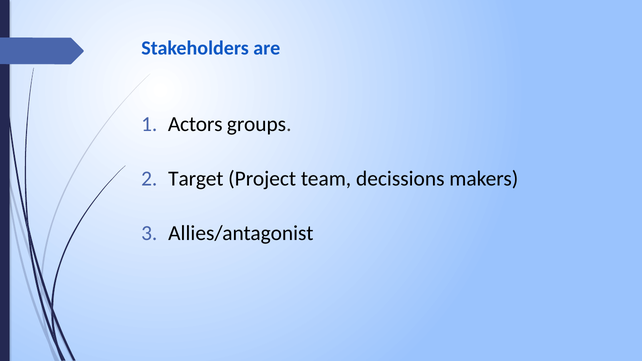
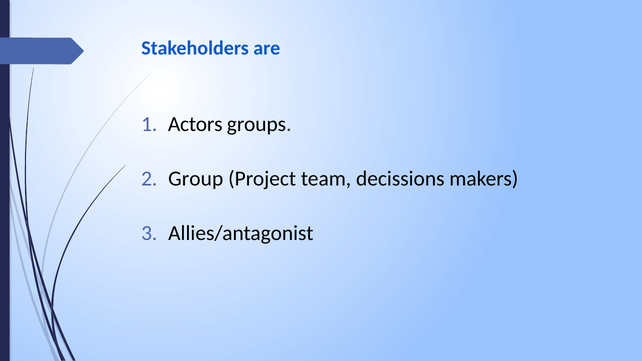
Target: Target -> Group
